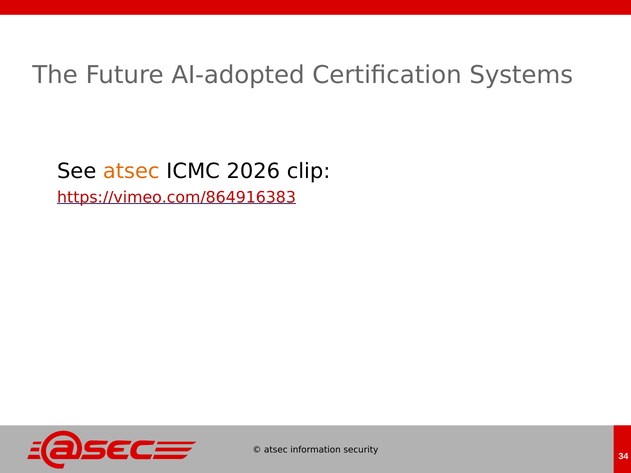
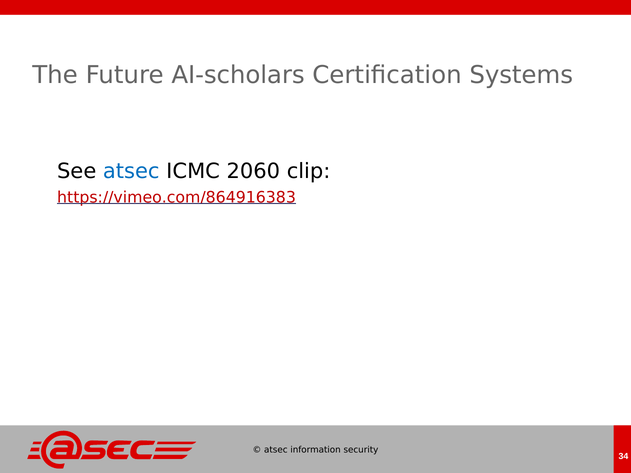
AI-adopted: AI-adopted -> AI-scholars
atsec at (131, 171) colour: orange -> blue
2026: 2026 -> 2060
